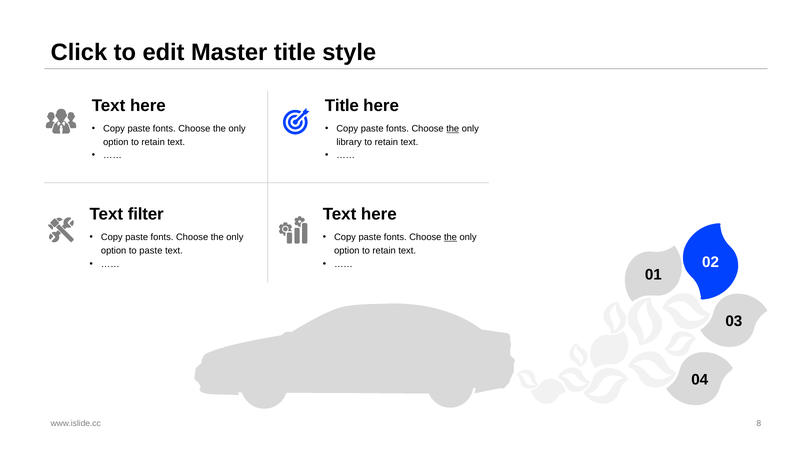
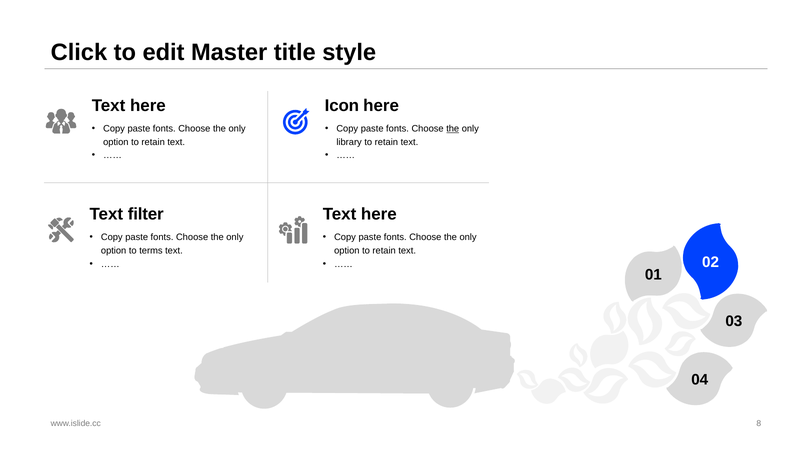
Title at (342, 106): Title -> Icon
the at (450, 237) underline: present -> none
to paste: paste -> terms
